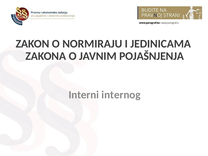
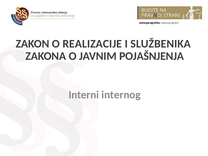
NORMIRAJU: NORMIRAJU -> REALIZACIJE
JEDINICAMA: JEDINICAMA -> SLUŽBENIKA
